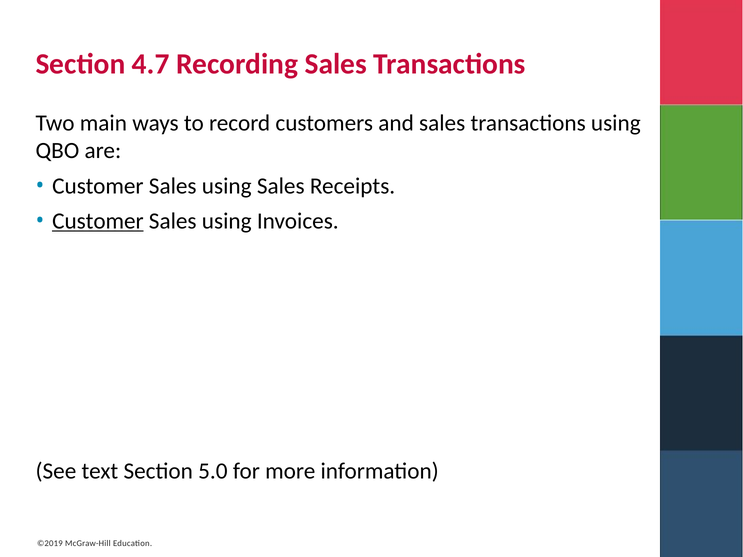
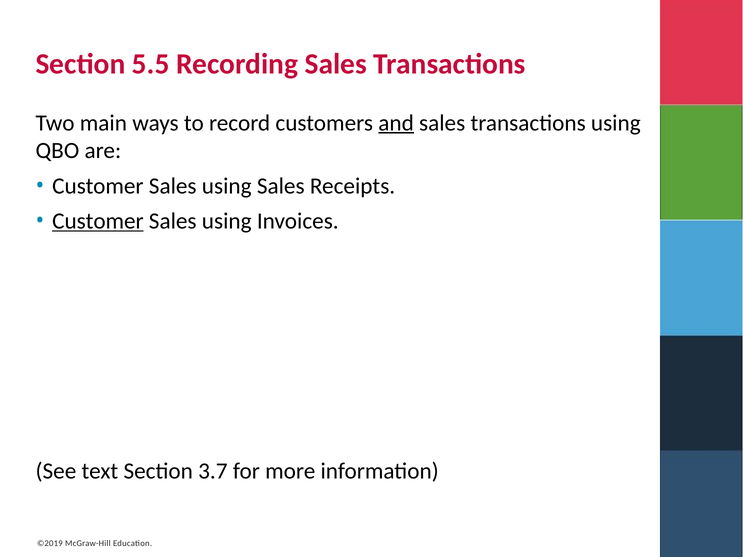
4.7: 4.7 -> 5.5
and underline: none -> present
5.0: 5.0 -> 3.7
